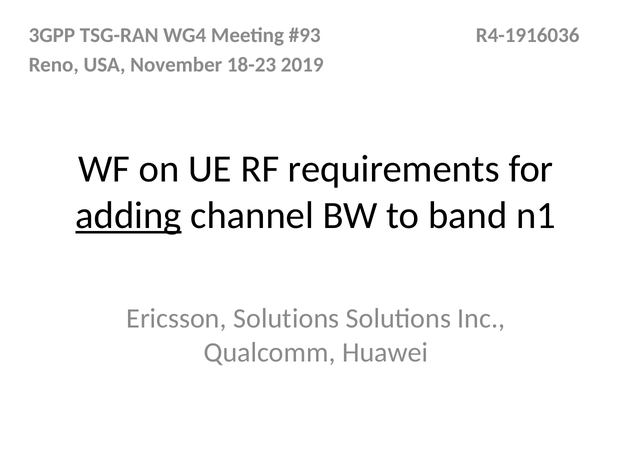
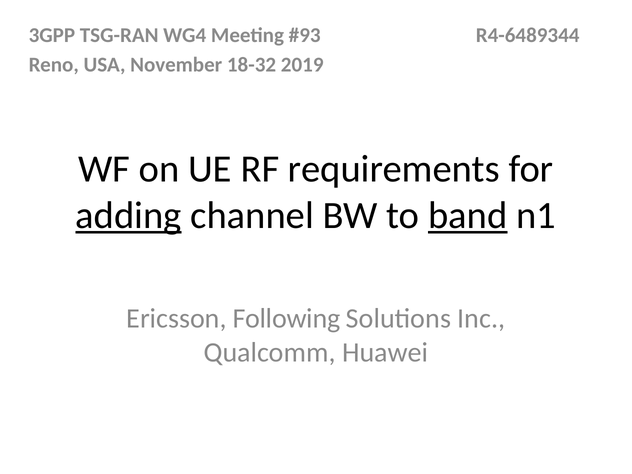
R4-1916036: R4-1916036 -> R4-6489344
18-23: 18-23 -> 18-32
band underline: none -> present
Ericsson Solutions: Solutions -> Following
